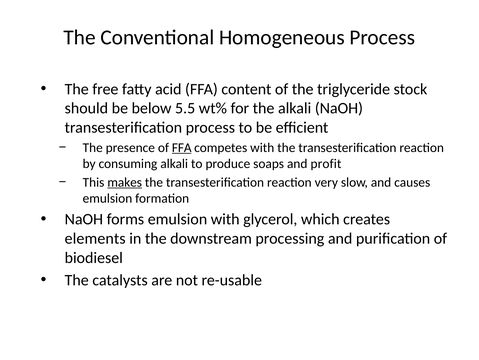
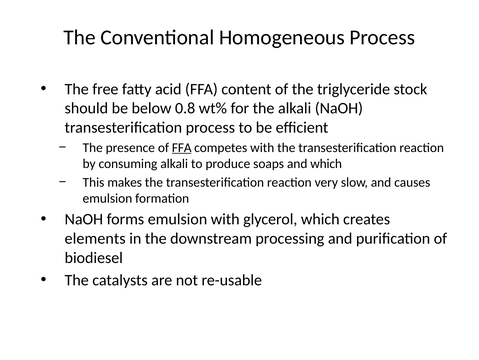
5.5: 5.5 -> 0.8
and profit: profit -> which
makes underline: present -> none
